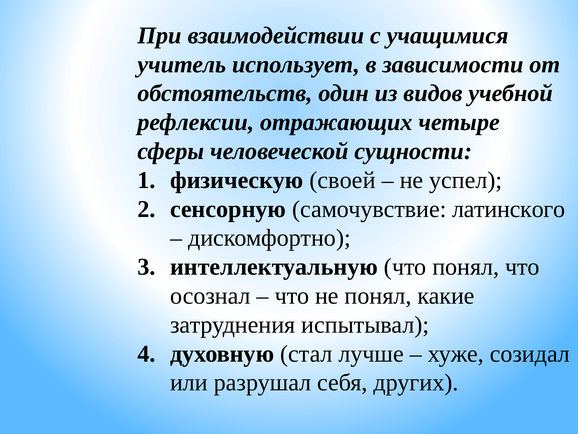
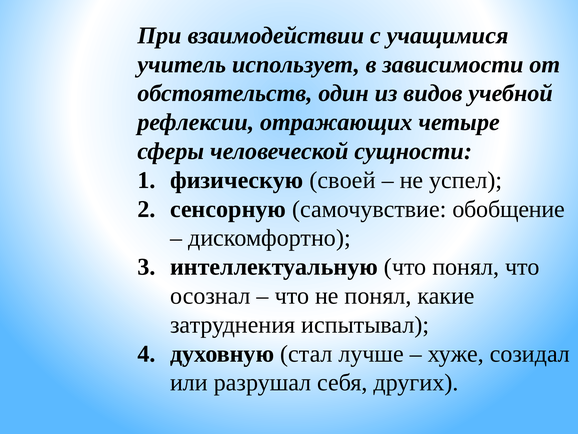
латинского: латинского -> обобщение
